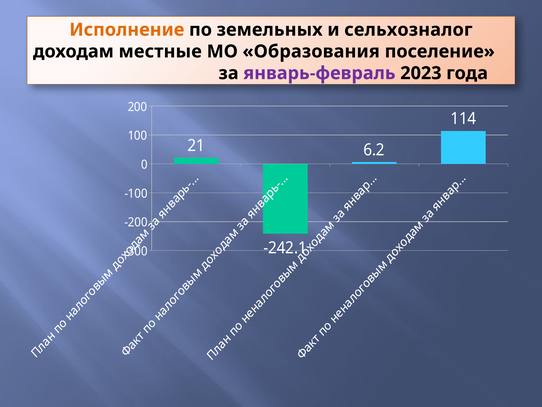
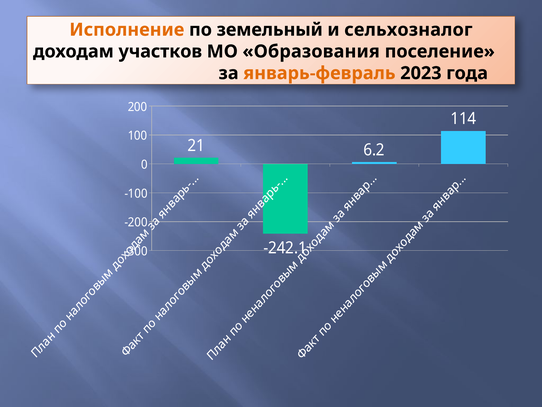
земельных: земельных -> земельный
местные: местные -> участков
январь-февраль colour: purple -> orange
